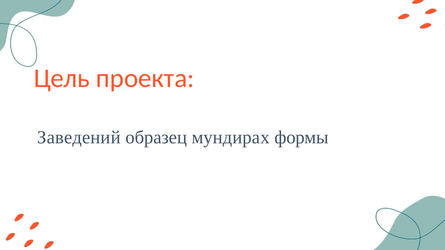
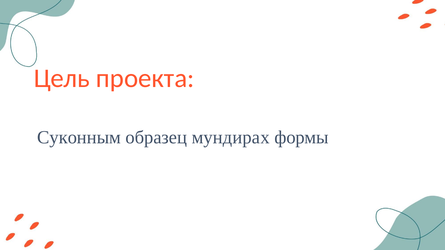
Заведений: Заведений -> Суконным
